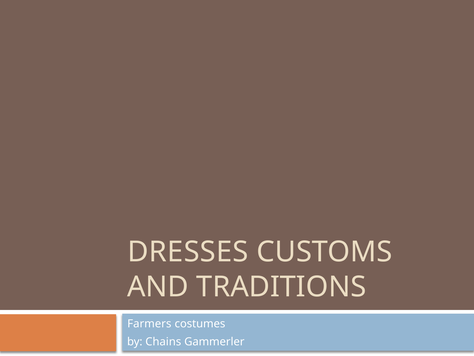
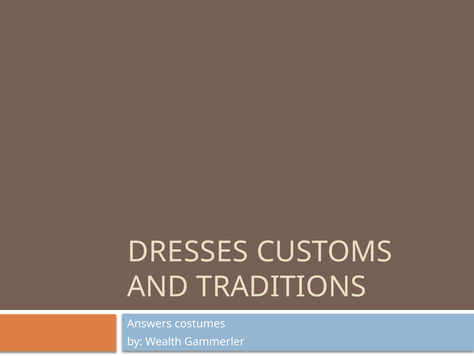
Farmers: Farmers -> Answers
Chains: Chains -> Wealth
